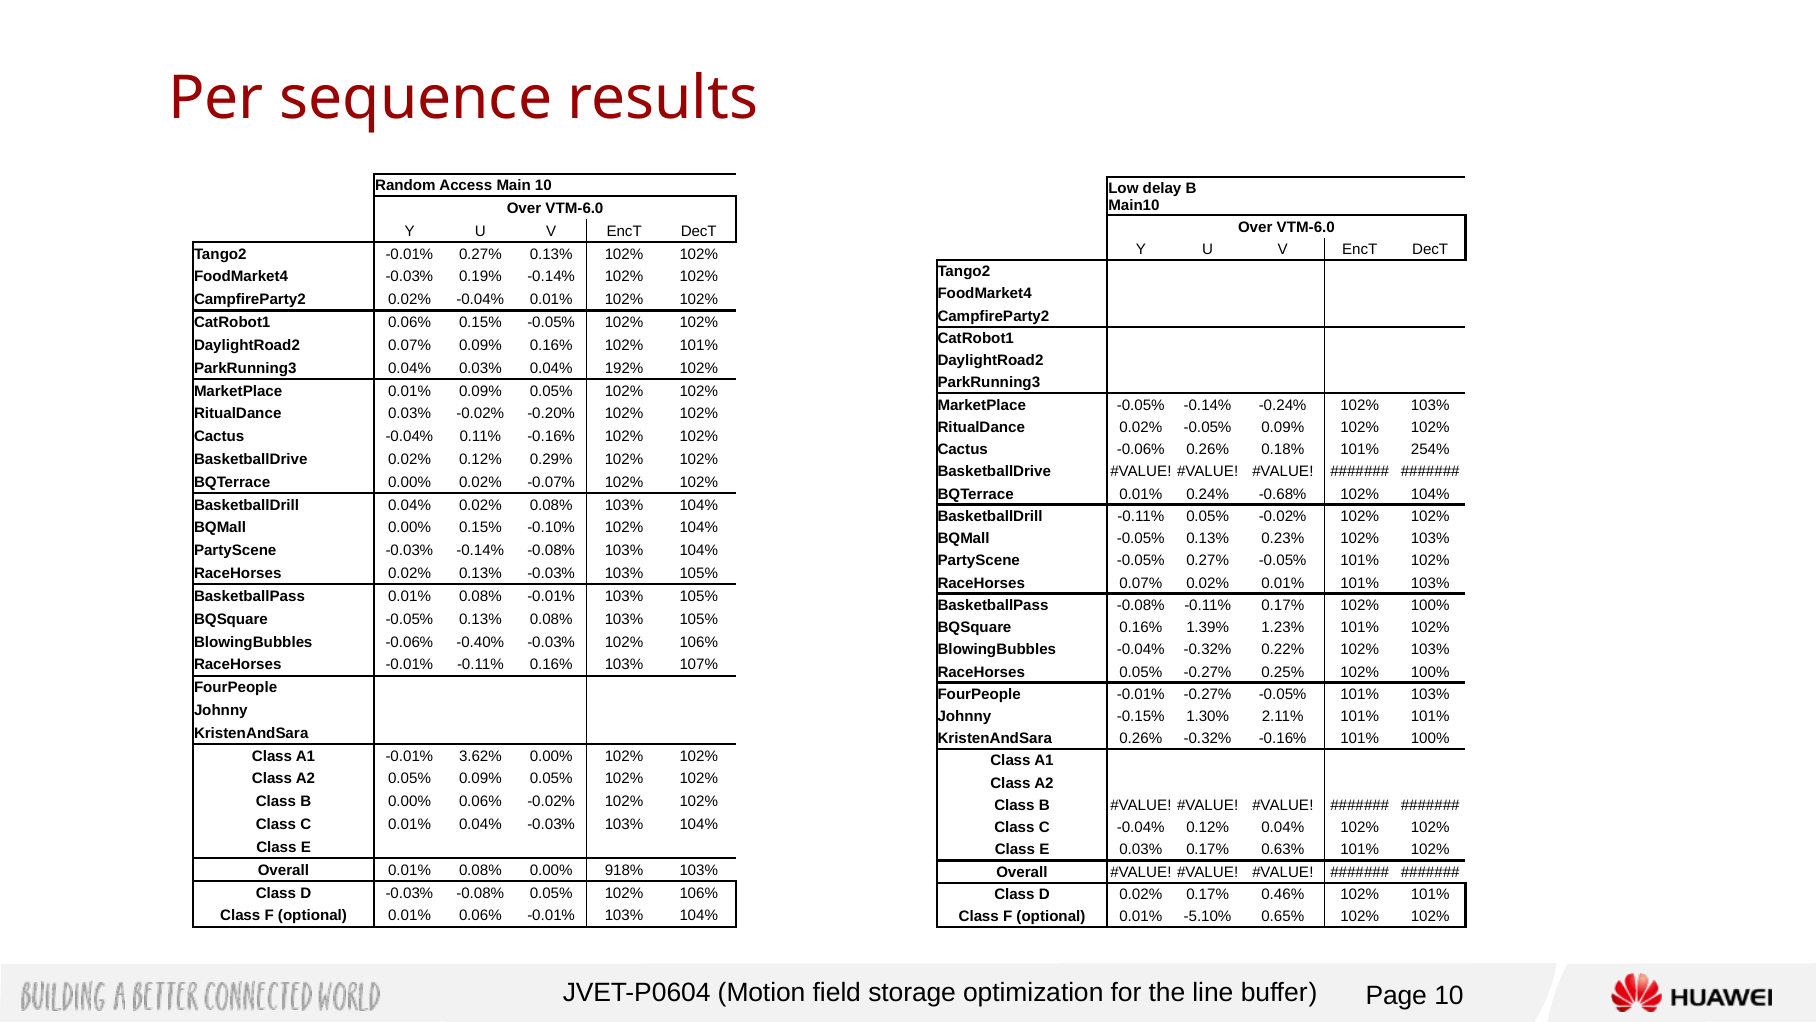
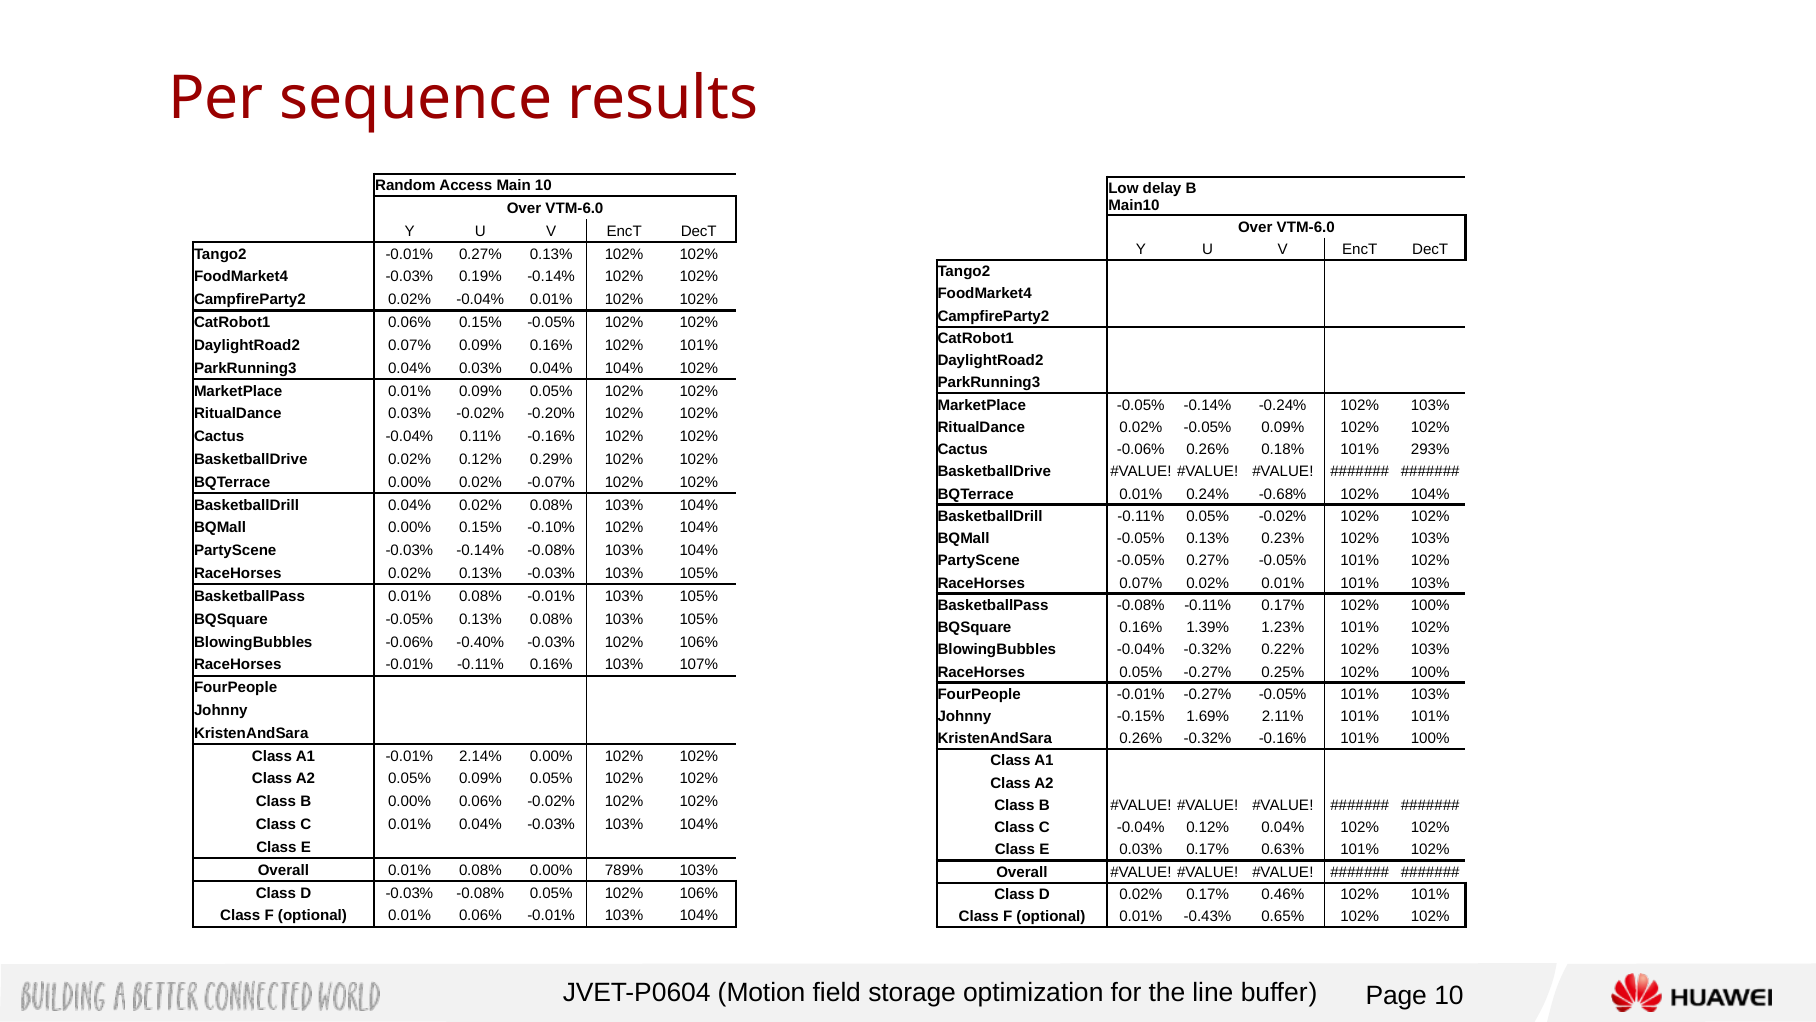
0.04% 192%: 192% -> 104%
254%: 254% -> 293%
1.30%: 1.30% -> 1.69%
3.62%: 3.62% -> 2.14%
918%: 918% -> 789%
-5.10%: -5.10% -> -0.43%
